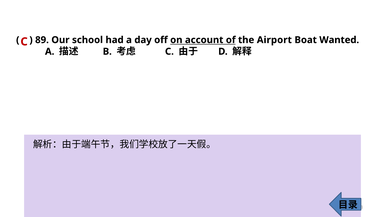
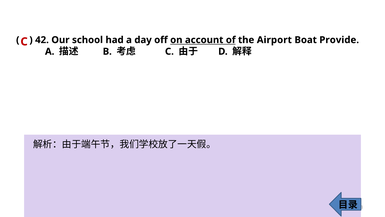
89: 89 -> 42
Wanted: Wanted -> Provide
